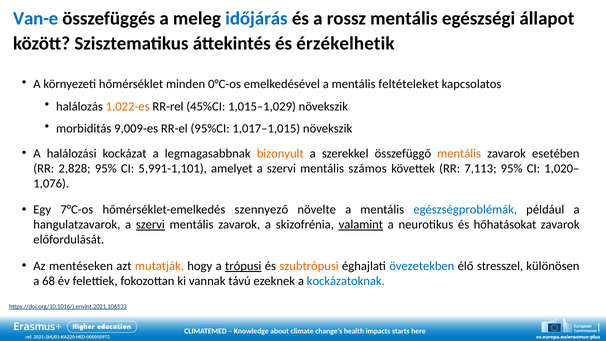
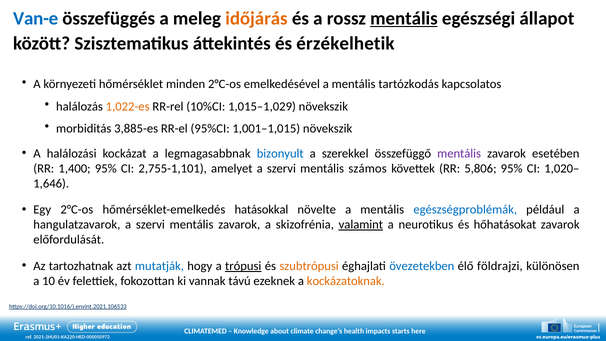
időjárás colour: blue -> orange
mentális at (404, 18) underline: none -> present
minden 0°C-os: 0°C-os -> 2°C-os
feltételeket: feltételeket -> tartózkodás
45%CI: 45%CI -> 10%CI
9,009-es: 9,009-es -> 3,885-es
1,017–1,015: 1,017–1,015 -> 1,001–1,015
bizonyult colour: orange -> blue
mentális at (459, 153) colour: orange -> purple
2,828: 2,828 -> 1,400
5,991-1,101: 5,991-1,101 -> 2,755-1,101
7,113: 7,113 -> 5,806
1,076: 1,076 -> 1,646
Egy 7°C-os: 7°C-os -> 2°C-os
szennyező: szennyező -> hatásokkal
szervi at (150, 225) underline: present -> none
mentéseken: mentéseken -> tartozhatnak
mutatják colour: orange -> blue
stresszel: stresszel -> földrajzi
68: 68 -> 10
kockázatoknak colour: blue -> orange
